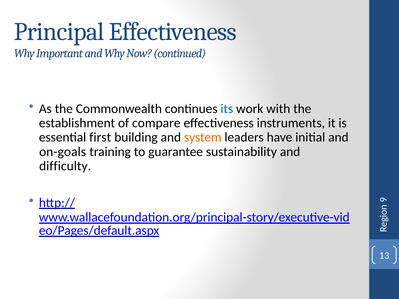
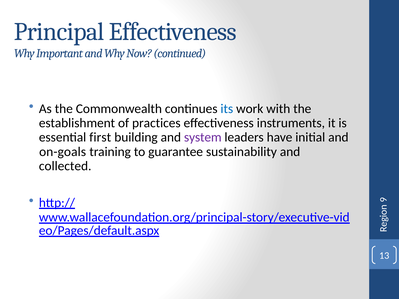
compare: compare -> practices
system colour: orange -> purple
difficulty: difficulty -> collected
